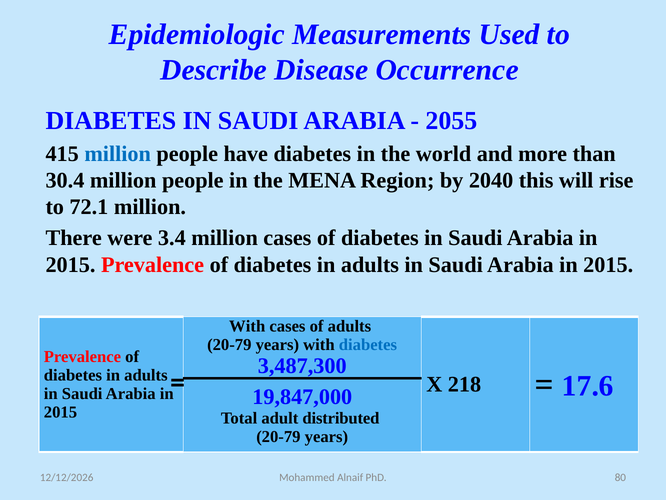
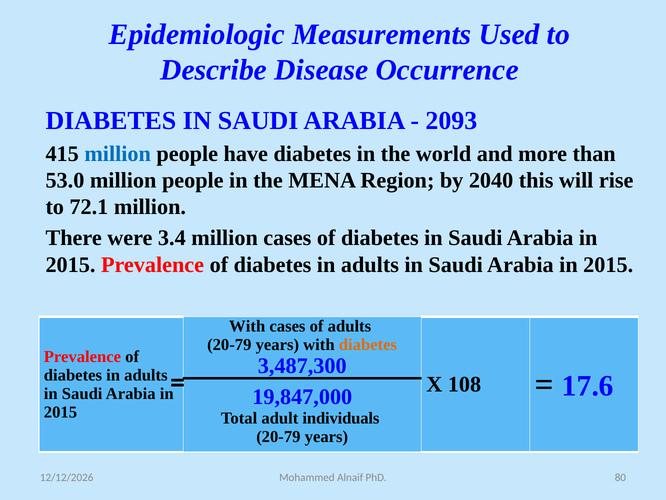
2055: 2055 -> 2093
30.4: 30.4 -> 53.0
diabetes at (368, 344) colour: blue -> orange
218: 218 -> 108
distributed: distributed -> individuals
